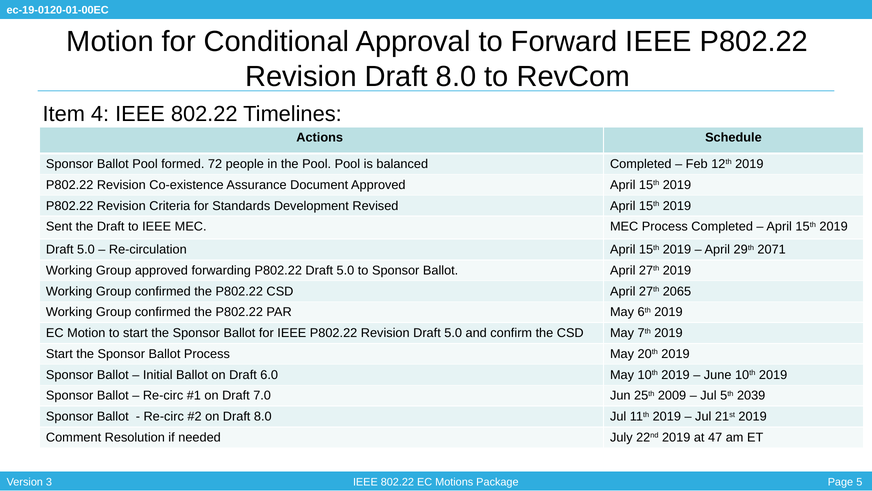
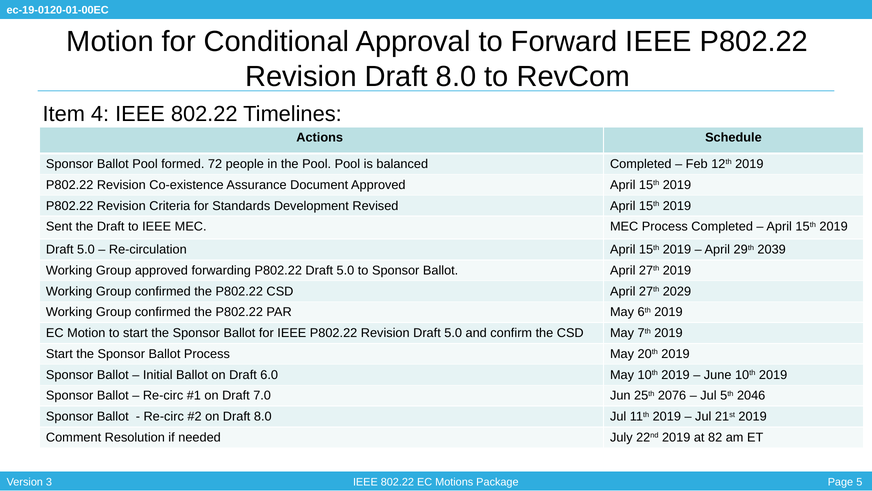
2071: 2071 -> 2039
2065: 2065 -> 2029
2009: 2009 -> 2076
2039: 2039 -> 2046
47: 47 -> 82
